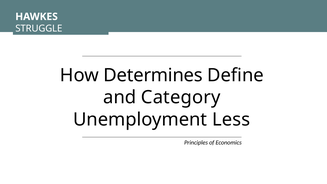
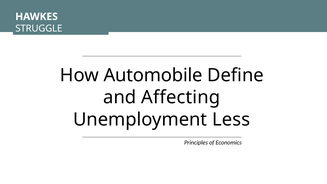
Determines: Determines -> Automobile
Category: Category -> Affecting
